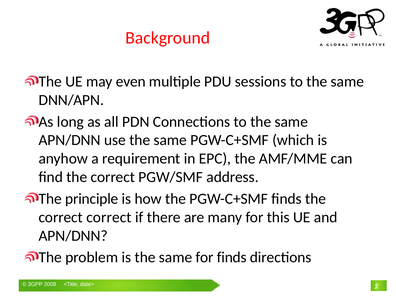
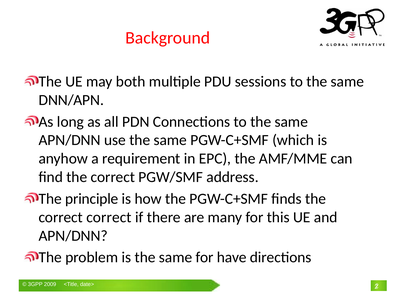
even: even -> both
for finds: finds -> have
